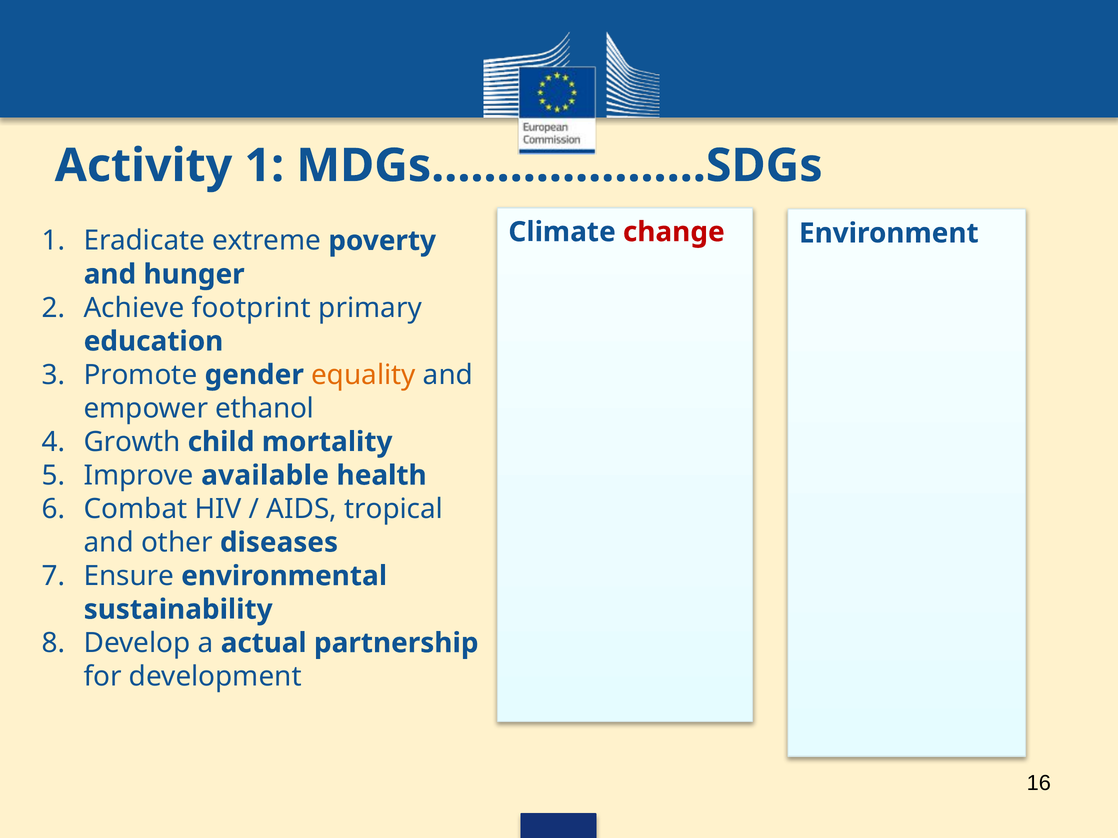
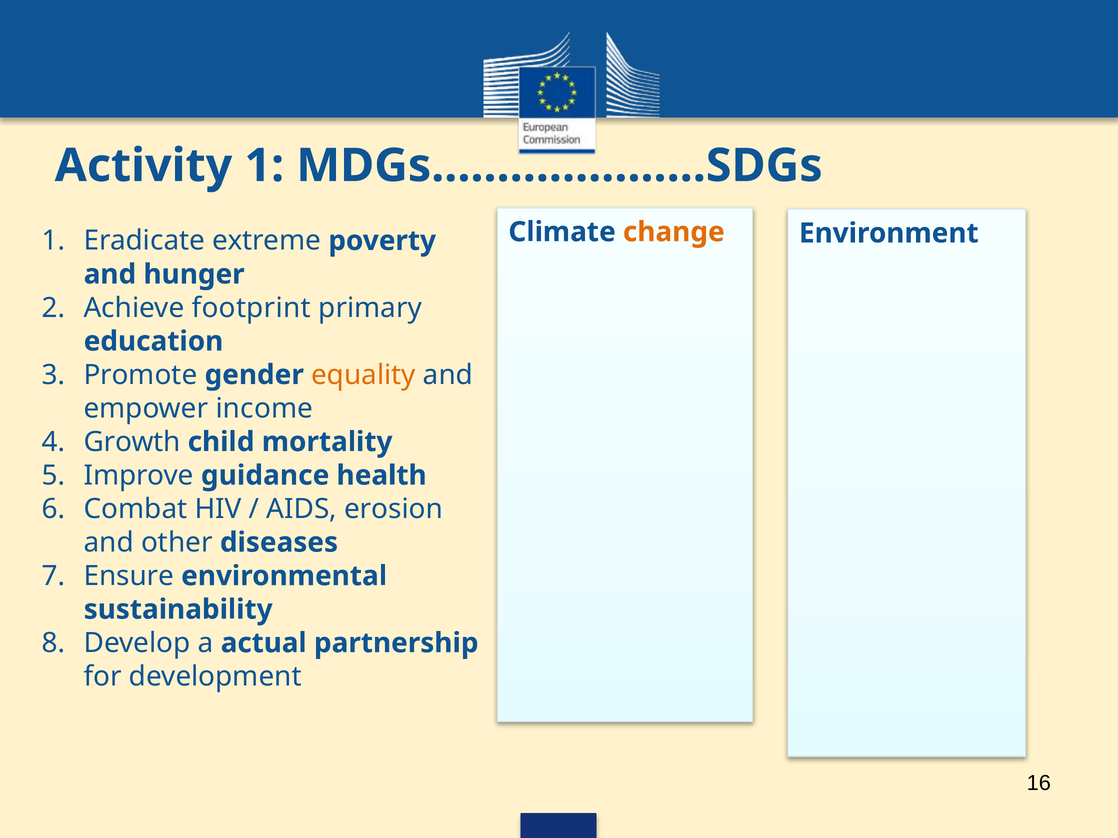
change colour: red -> orange
ethanol: ethanol -> income
available: available -> guidance
tropical: tropical -> erosion
